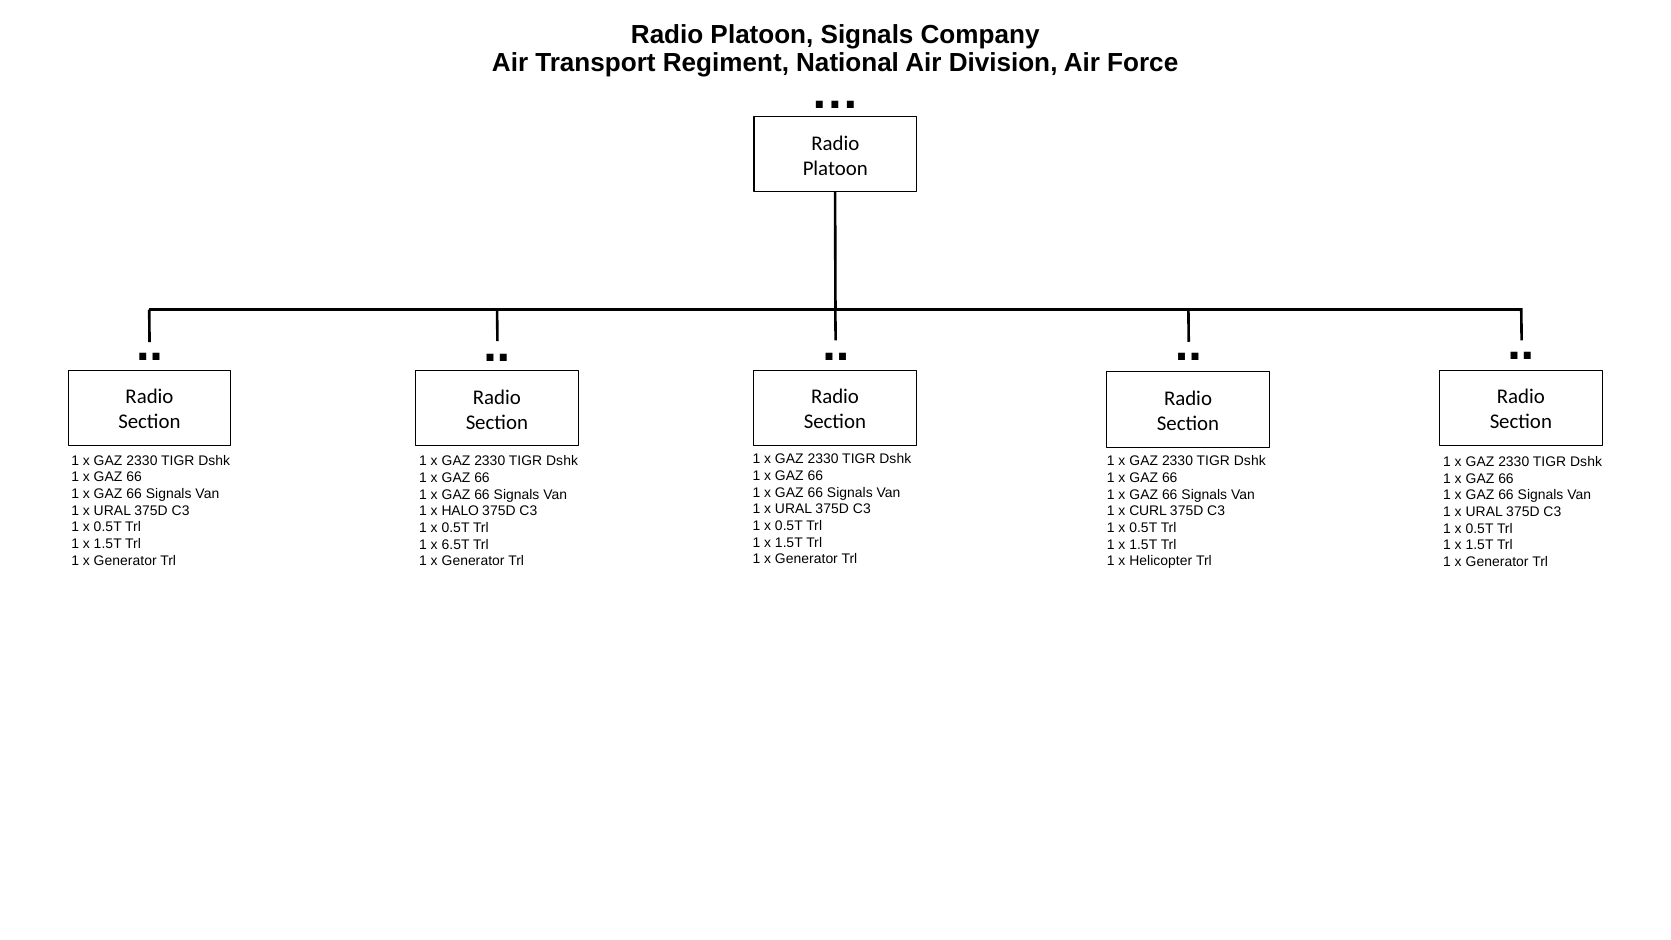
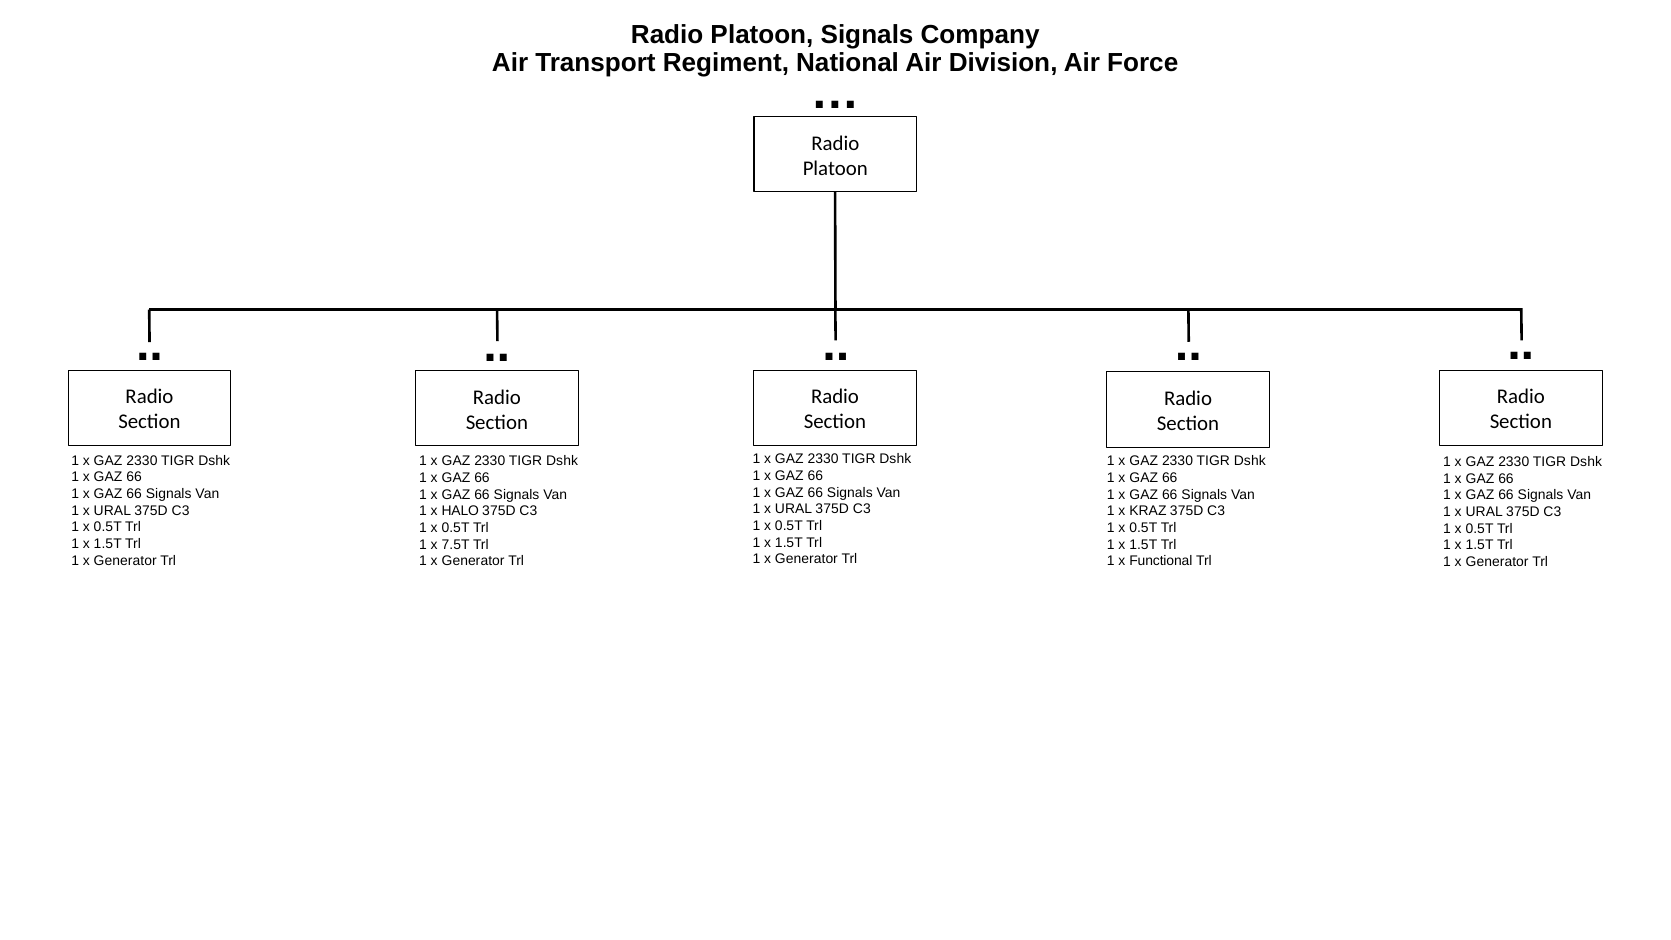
CURL: CURL -> KRAZ
6.5T: 6.5T -> 7.5T
Helicopter: Helicopter -> Functional
